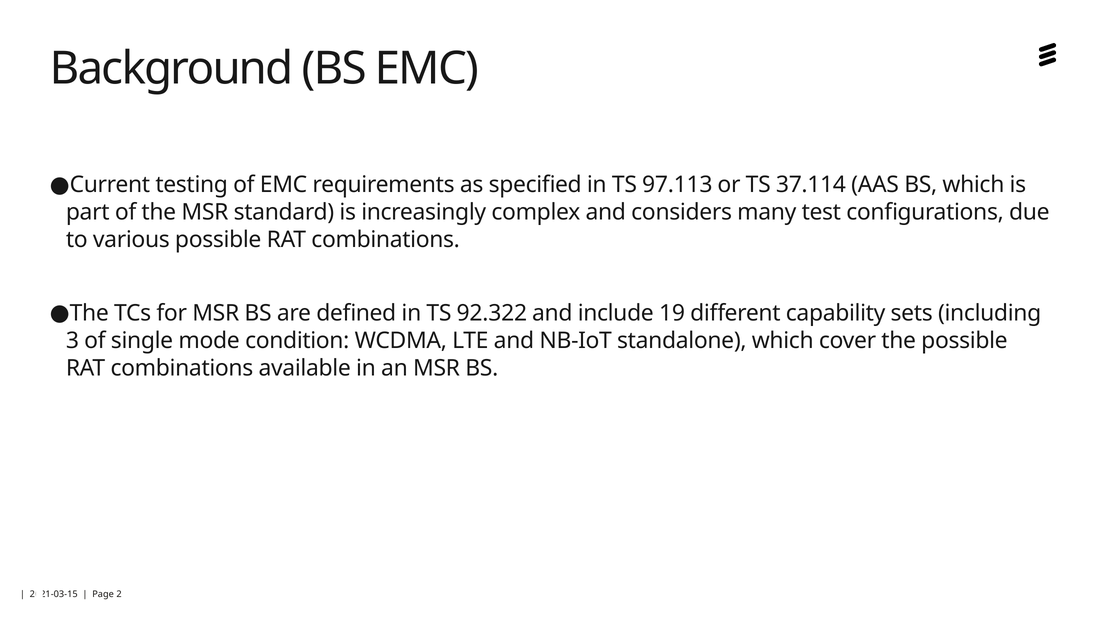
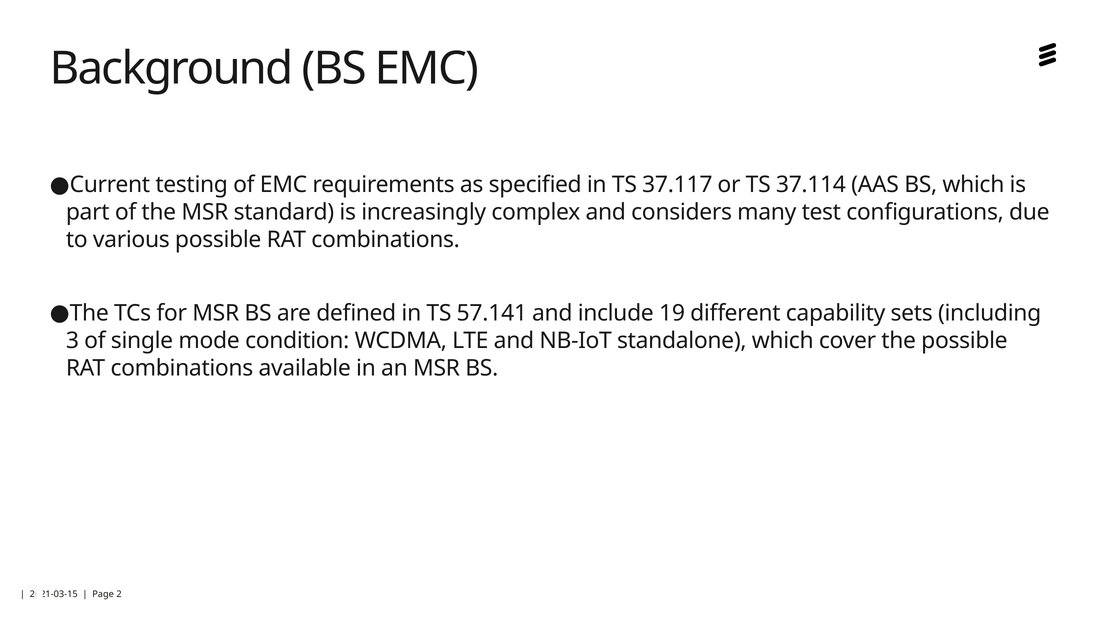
97.113: 97.113 -> 37.117
92.322: 92.322 -> 57.141
